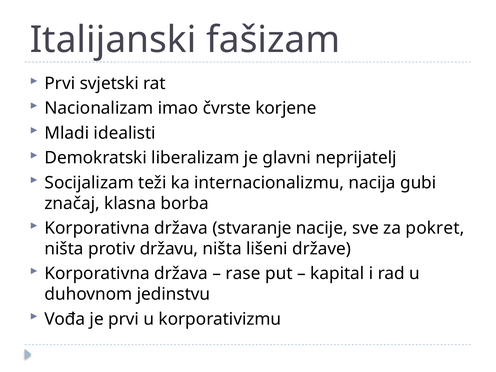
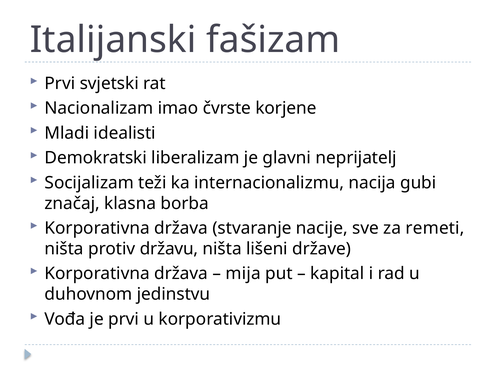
pokret: pokret -> remeti
rase: rase -> mija
